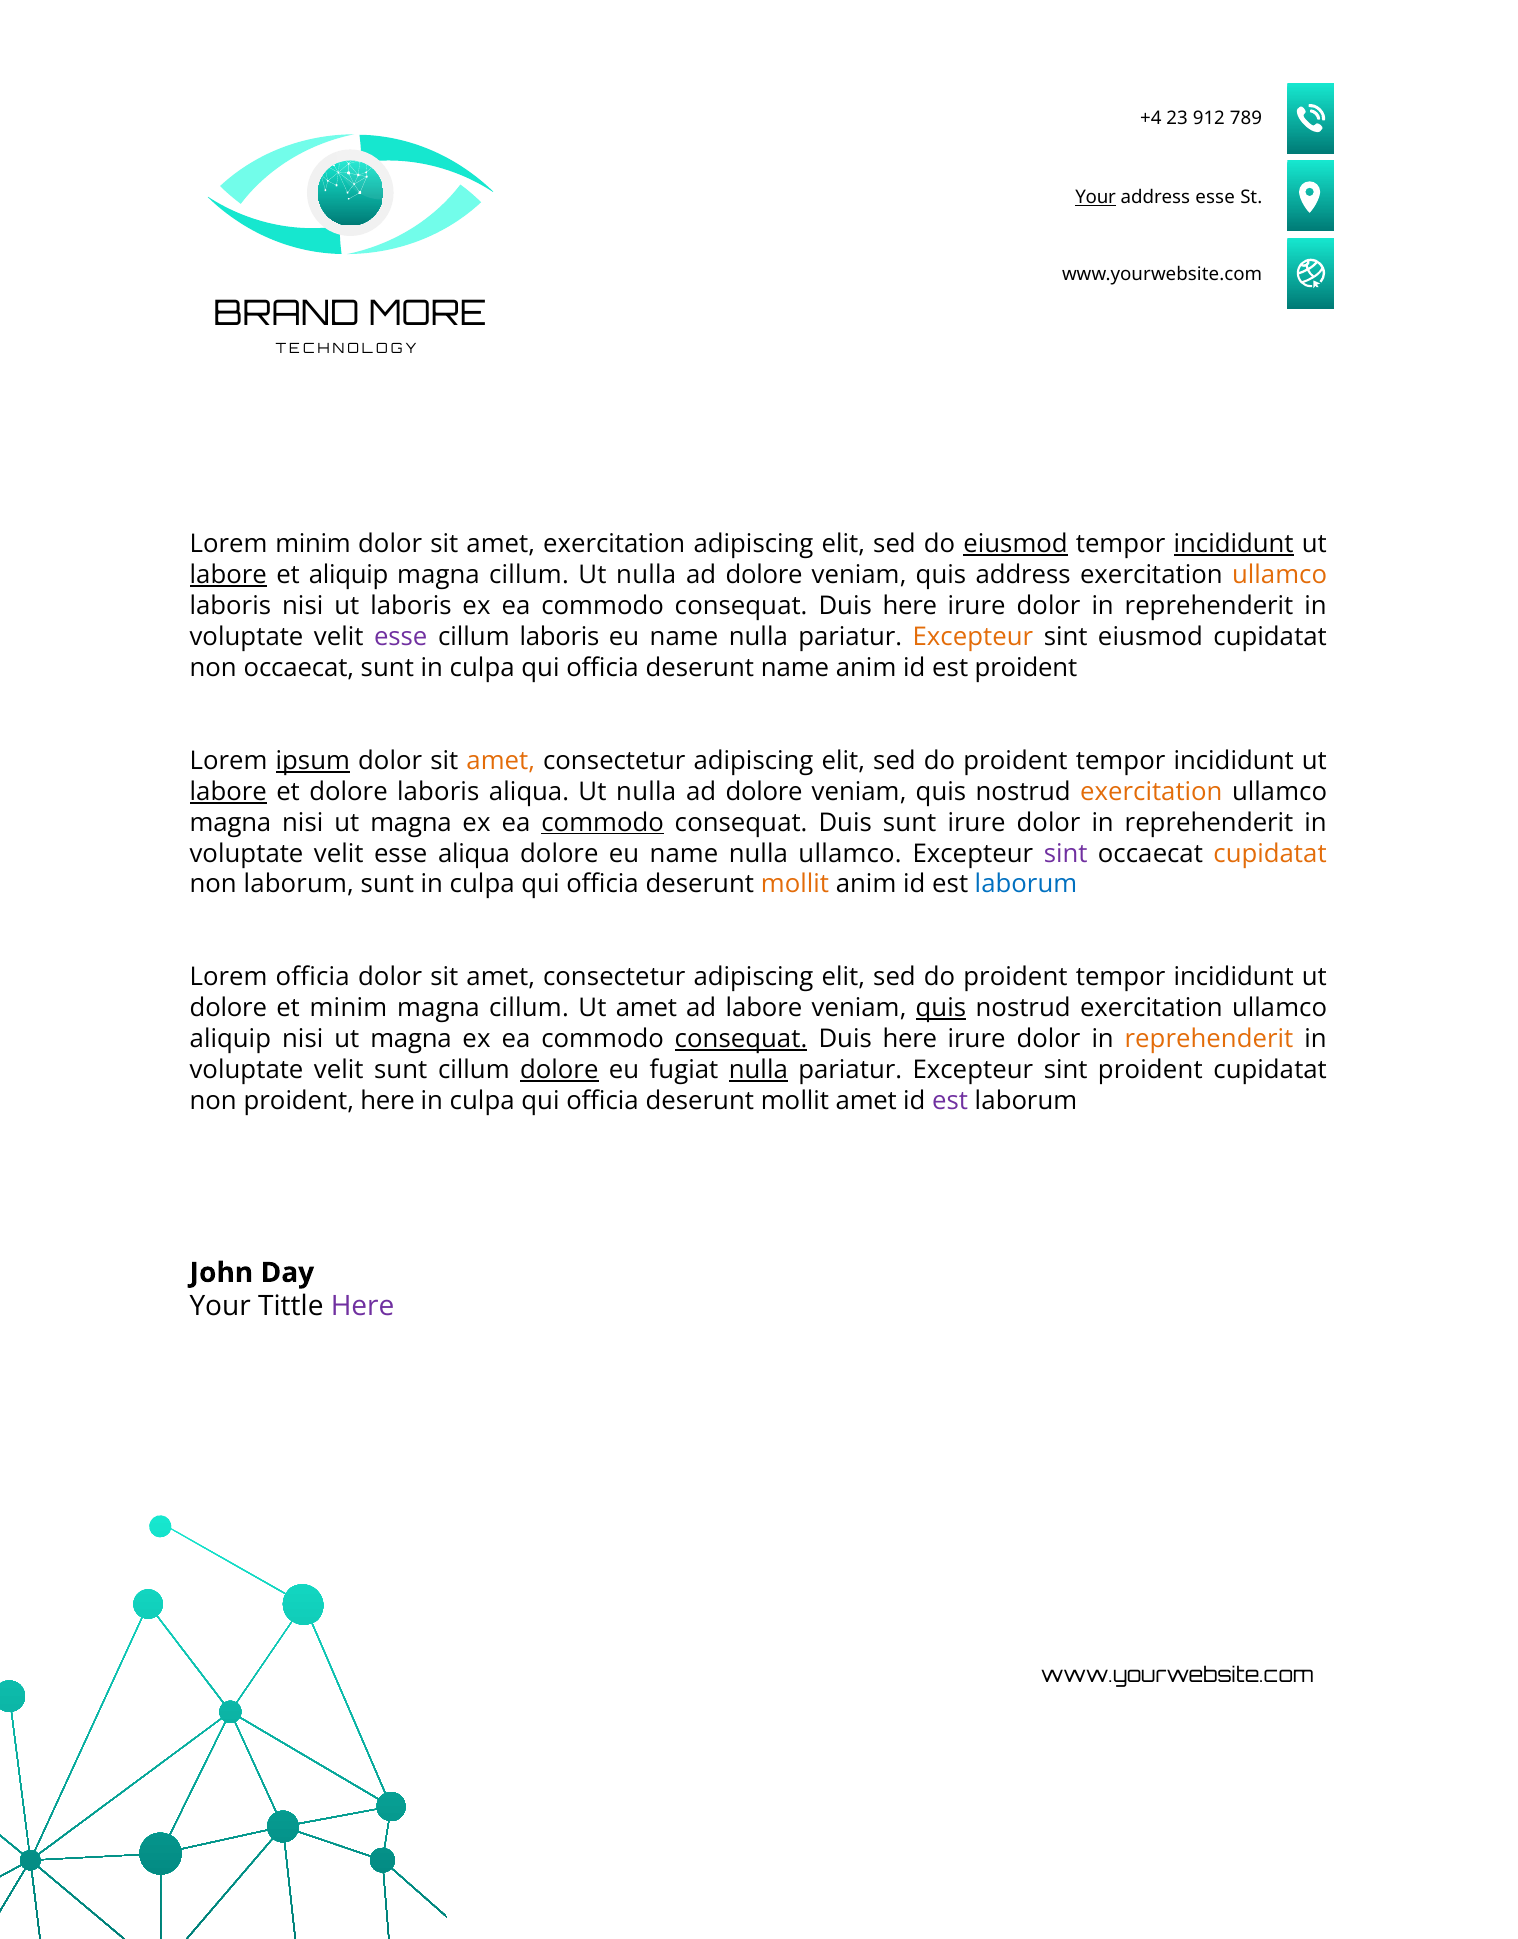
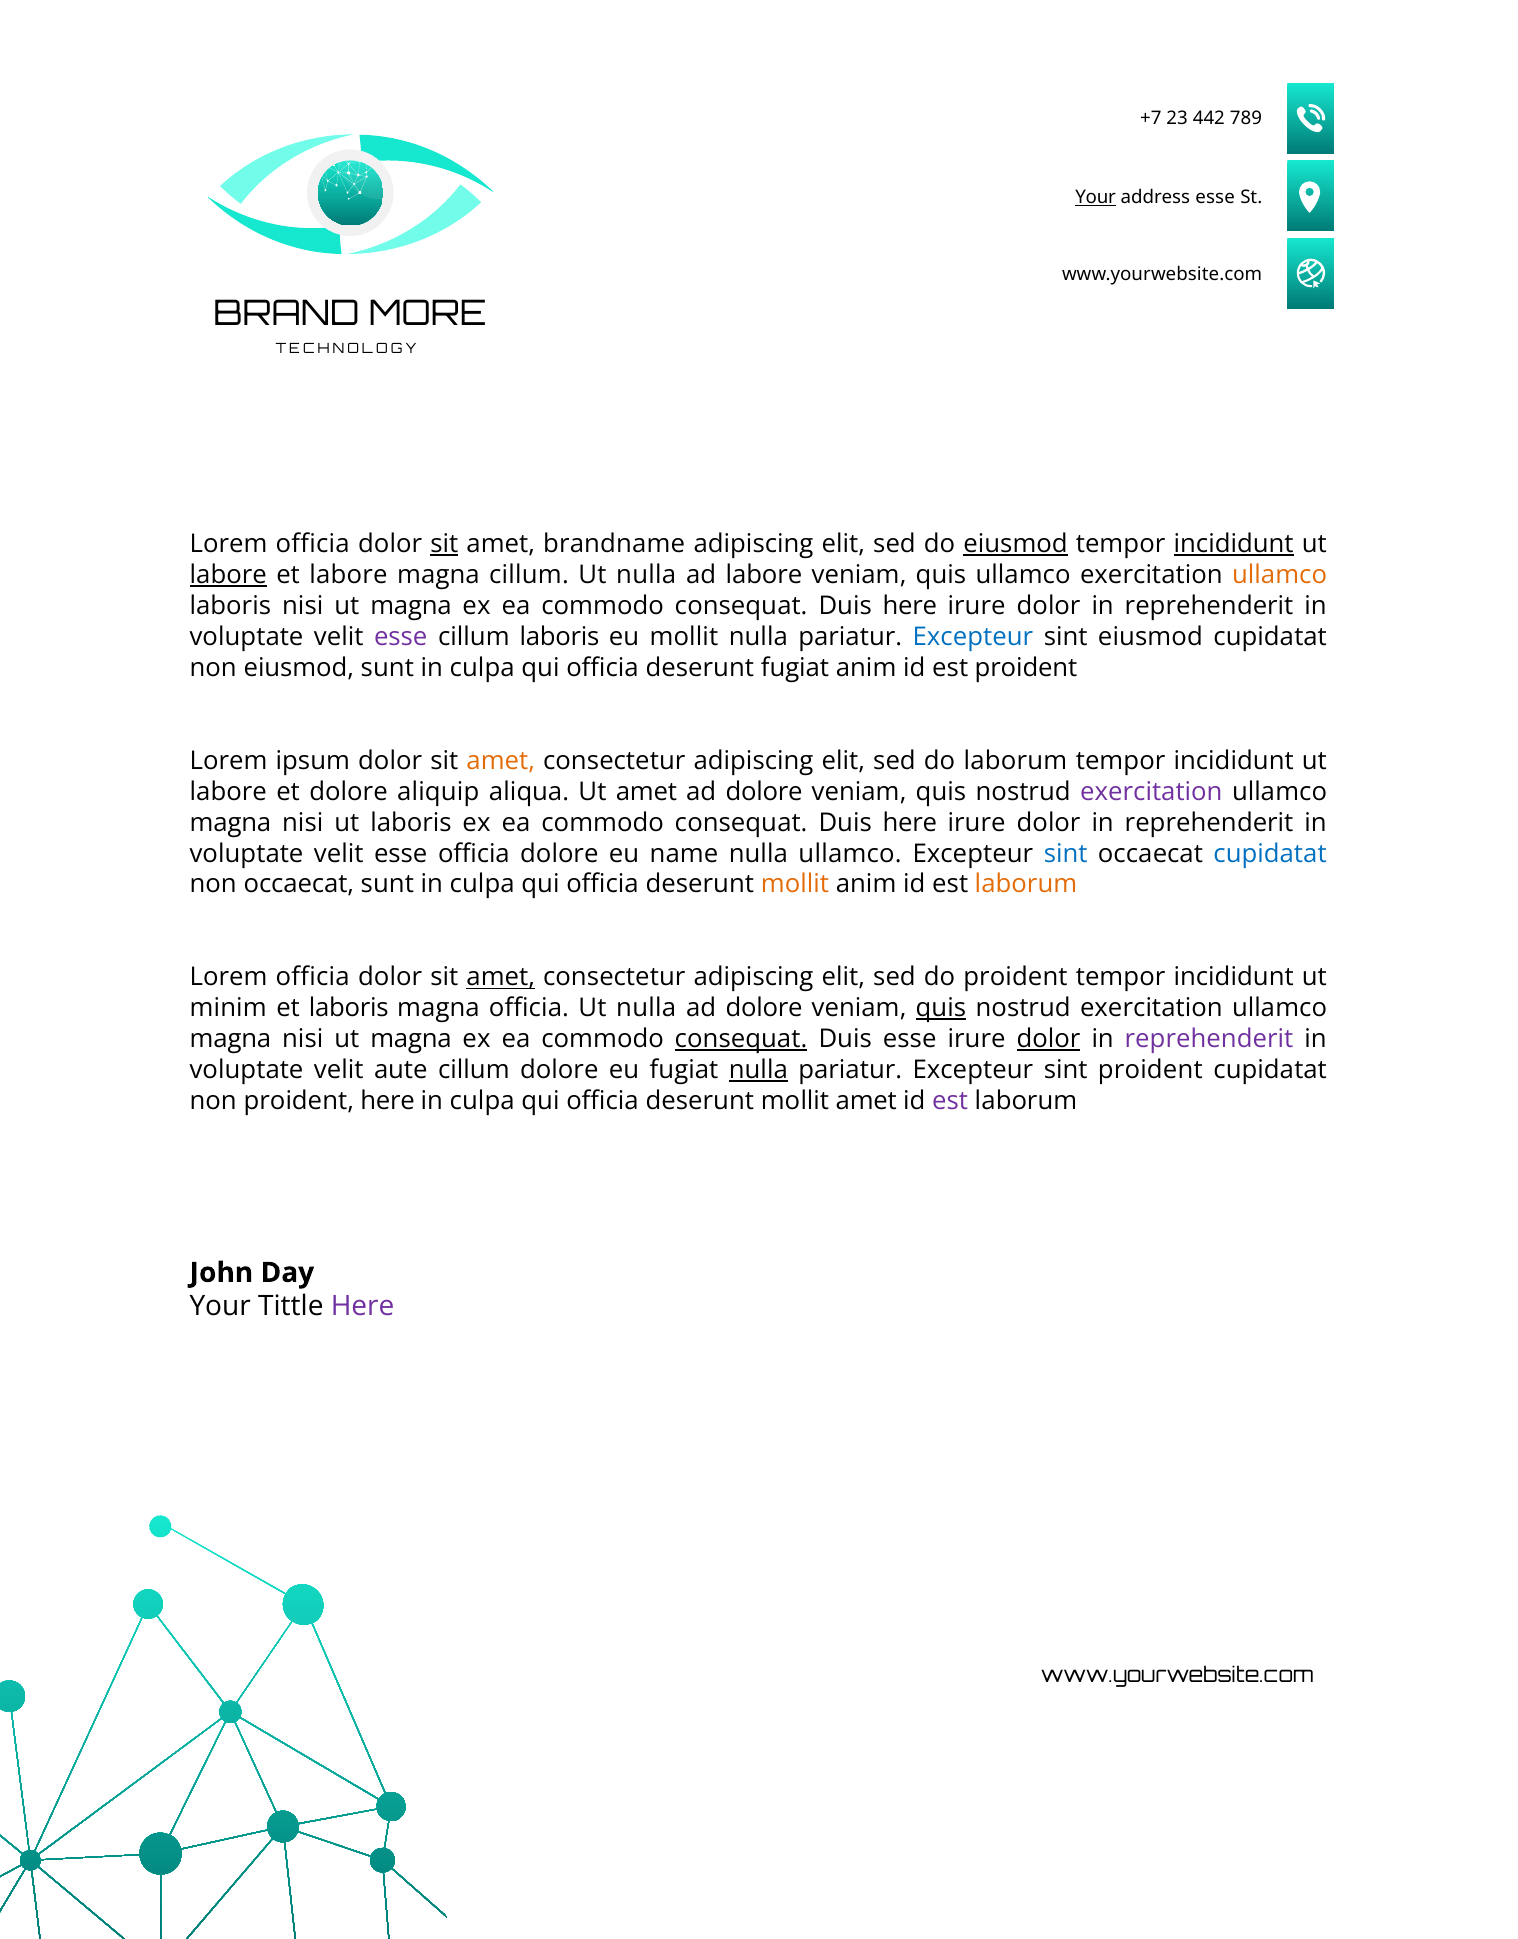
+4: +4 -> +7
912: 912 -> 442
minim at (313, 544): minim -> officia
sit at (444, 544) underline: none -> present
amet exercitation: exercitation -> brandname
et aliquip: aliquip -> labore
dolore at (764, 575): dolore -> labore
quis address: address -> ullamco
laboris nisi ut laboris: laboris -> magna
name at (684, 637): name -> mollit
Excepteur at (973, 637) colour: orange -> blue
non occaecat: occaecat -> eiusmod
deserunt name: name -> fugiat
ipsum underline: present -> none
proident at (1015, 761): proident -> laborum
labore at (228, 792) underline: present -> none
dolore laboris: laboris -> aliquip
aliqua Ut nulla: nulla -> amet
exercitation at (1151, 792) colour: orange -> purple
magna at (411, 823): magna -> laboris
commodo at (603, 823) underline: present -> none
sunt at (910, 823): sunt -> here
esse aliqua: aliqua -> officia
sint at (1066, 854) colour: purple -> blue
cupidatat at (1270, 854) colour: orange -> blue
non laborum: laborum -> occaecat
laborum at (1026, 885) colour: blue -> orange
amet at (501, 978) underline: none -> present
dolore at (228, 1009): dolore -> minim
et minim: minim -> laboris
cillum at (529, 1009): cillum -> officia
amet at (646, 1009): amet -> nulla
labore at (764, 1009): labore -> dolore
aliquip at (230, 1039): aliquip -> magna
here at (910, 1039): here -> esse
dolor at (1048, 1039) underline: none -> present
reprehenderit at (1209, 1039) colour: orange -> purple
velit sunt: sunt -> aute
dolore at (559, 1070) underline: present -> none
